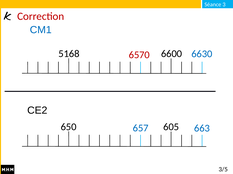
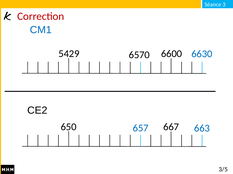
5168: 5168 -> 5429
6570 colour: red -> black
605: 605 -> 667
